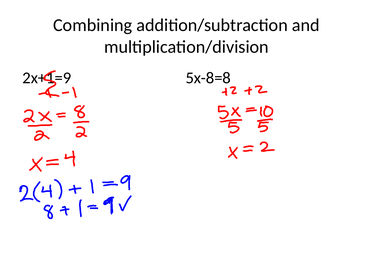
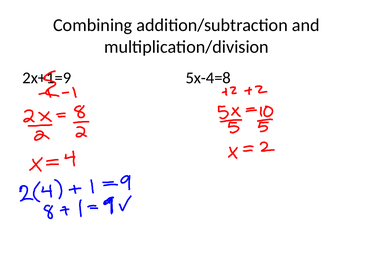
5x-8=8: 5x-8=8 -> 5x-4=8
